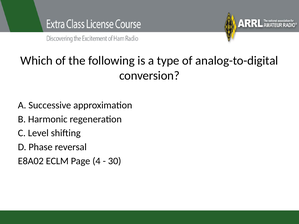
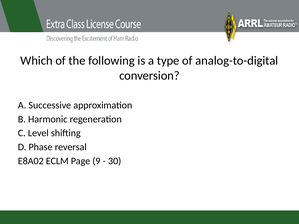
4: 4 -> 9
